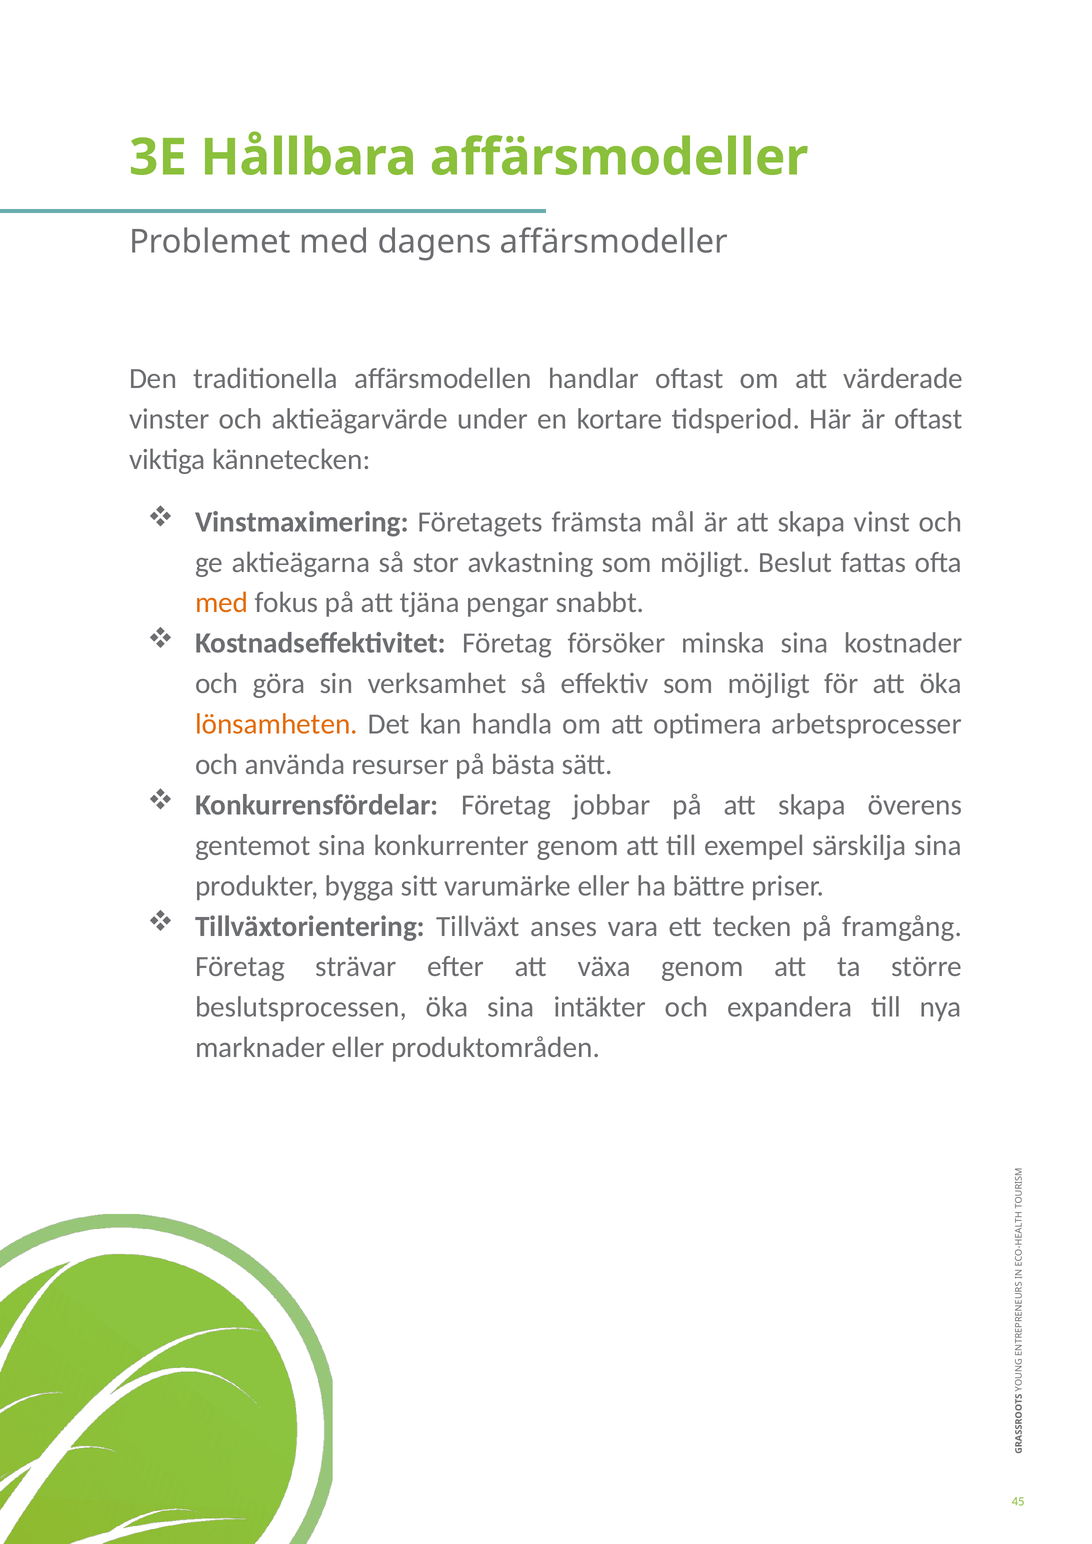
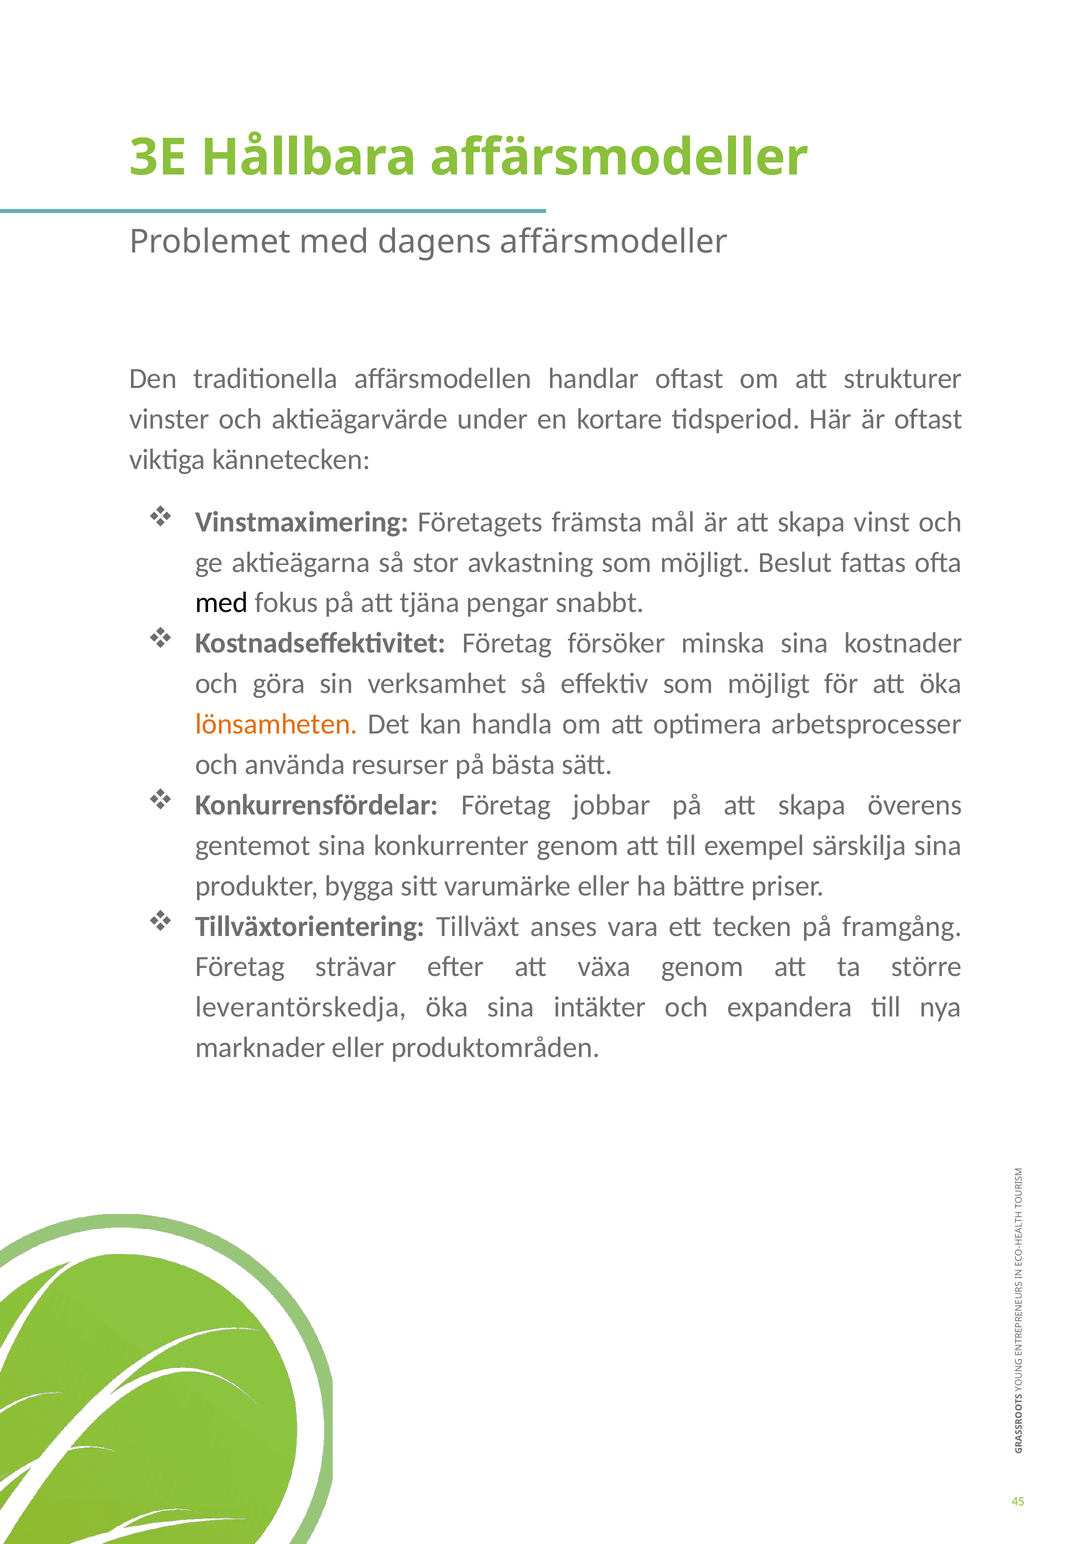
värderade: värderade -> strukturer
med at (222, 603) colour: orange -> black
beslutsprocessen: beslutsprocessen -> leverantörskedja
